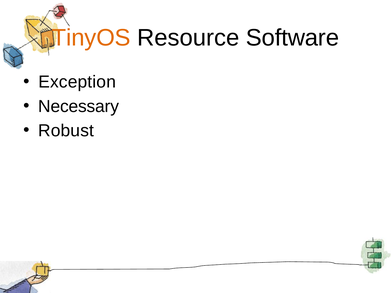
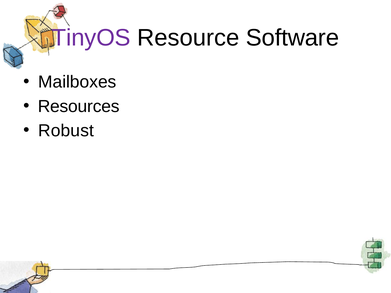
TinyOS colour: orange -> purple
Exception: Exception -> Mailboxes
Necessary: Necessary -> Resources
